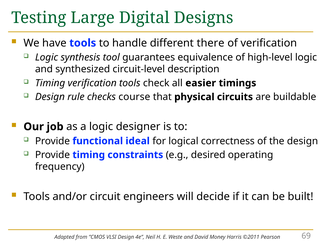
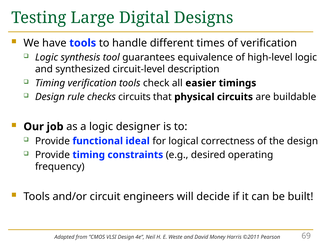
there: there -> times
checks course: course -> circuits
